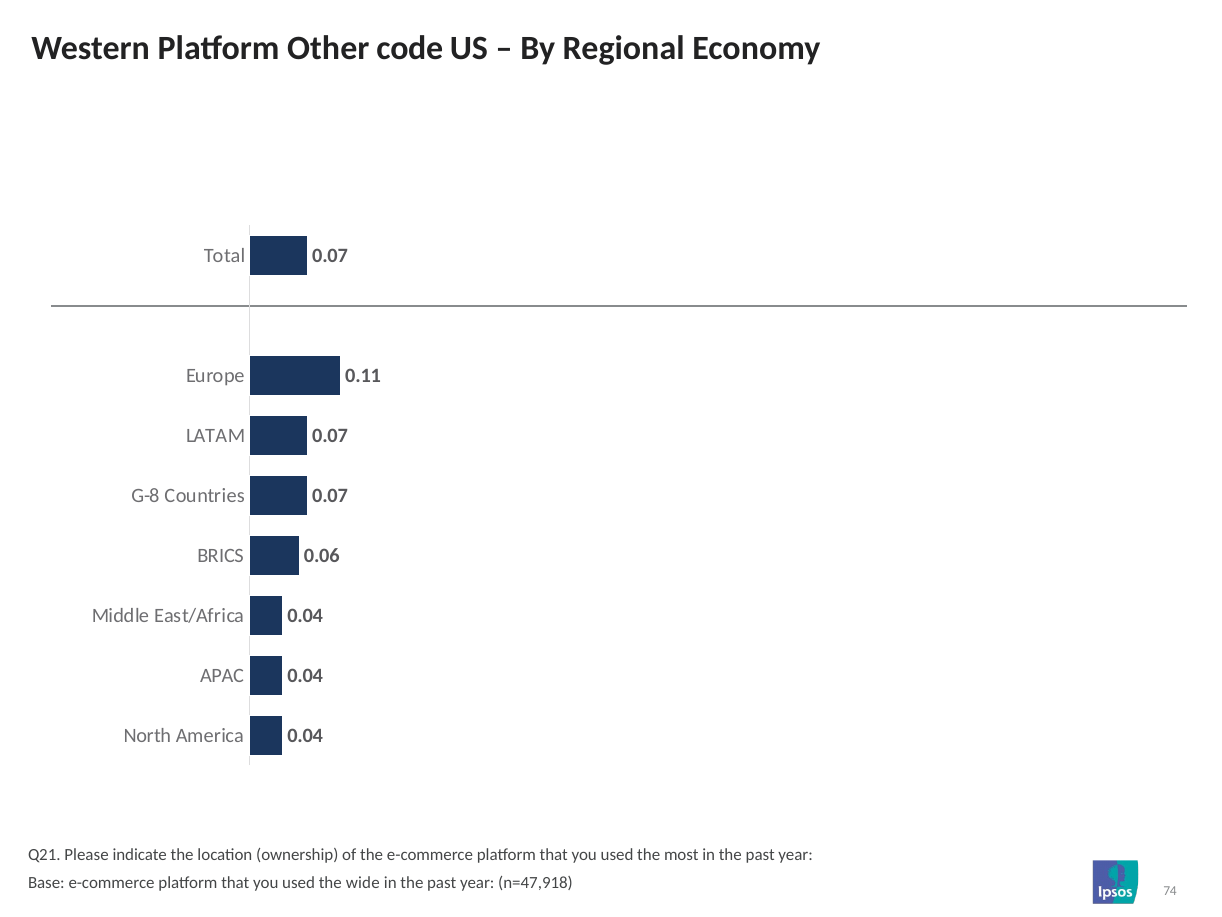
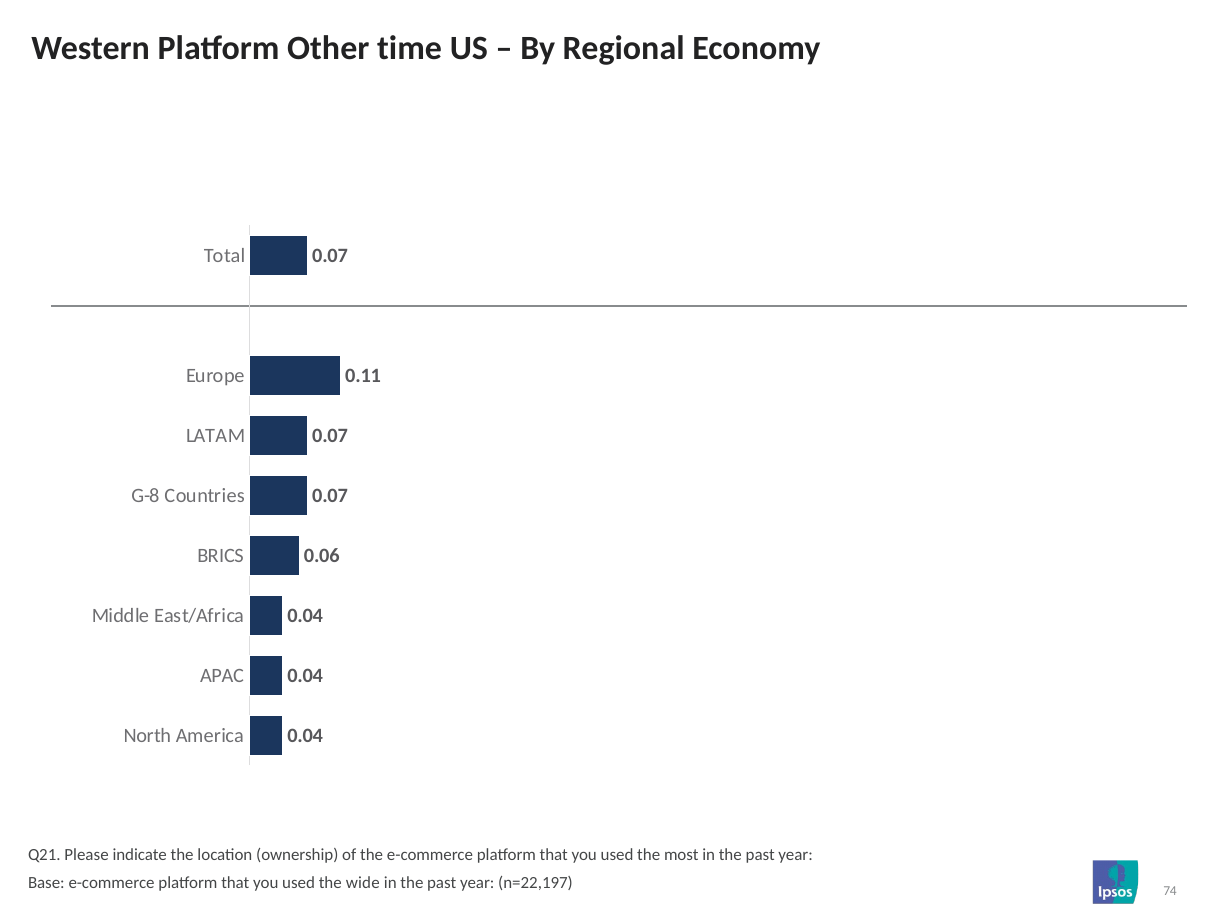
code: code -> time
n=47,918: n=47,918 -> n=22,197
